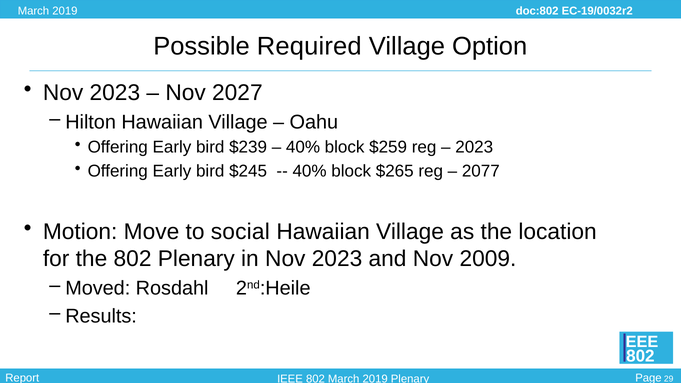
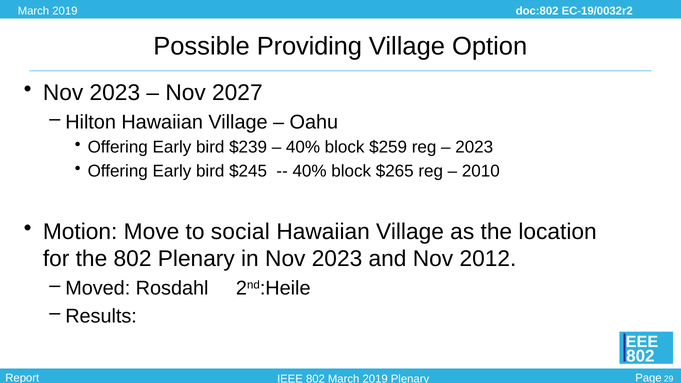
Required: Required -> Providing
2077: 2077 -> 2010
2009: 2009 -> 2012
